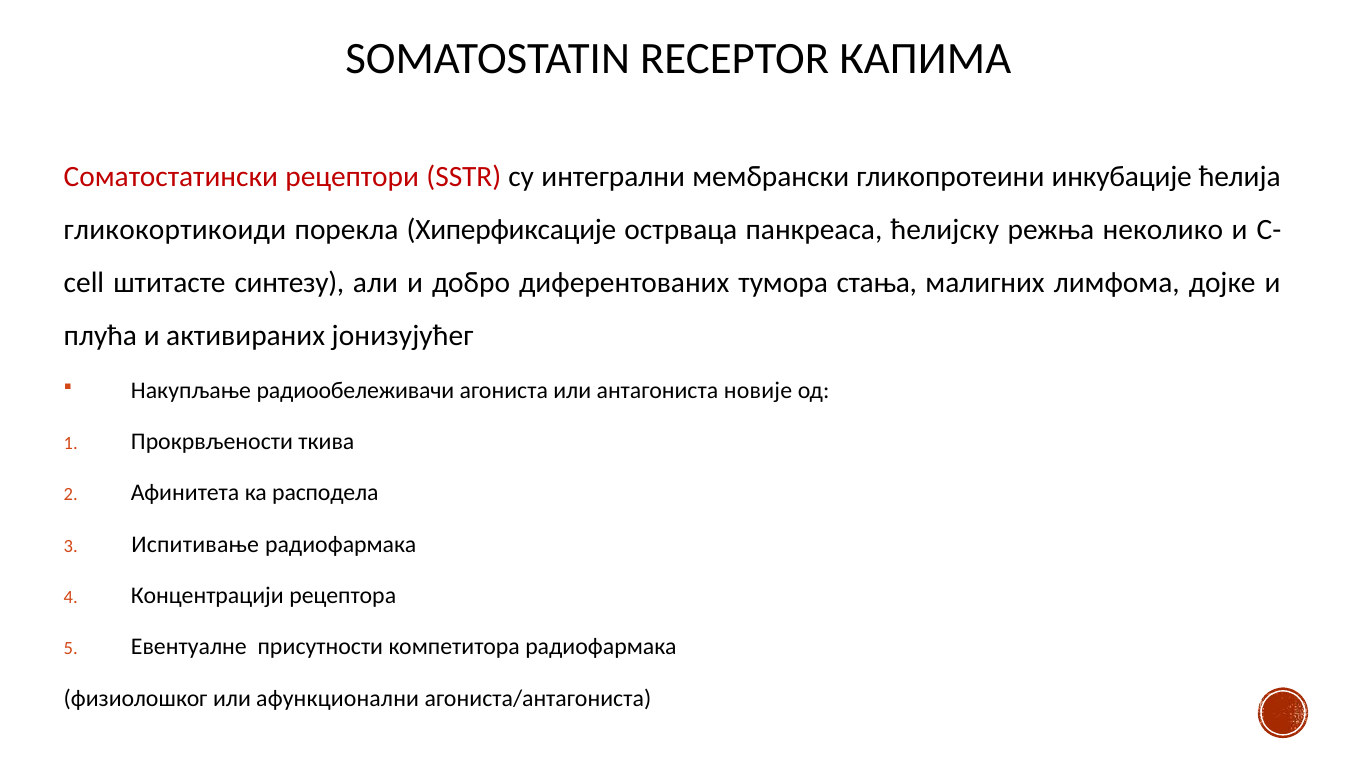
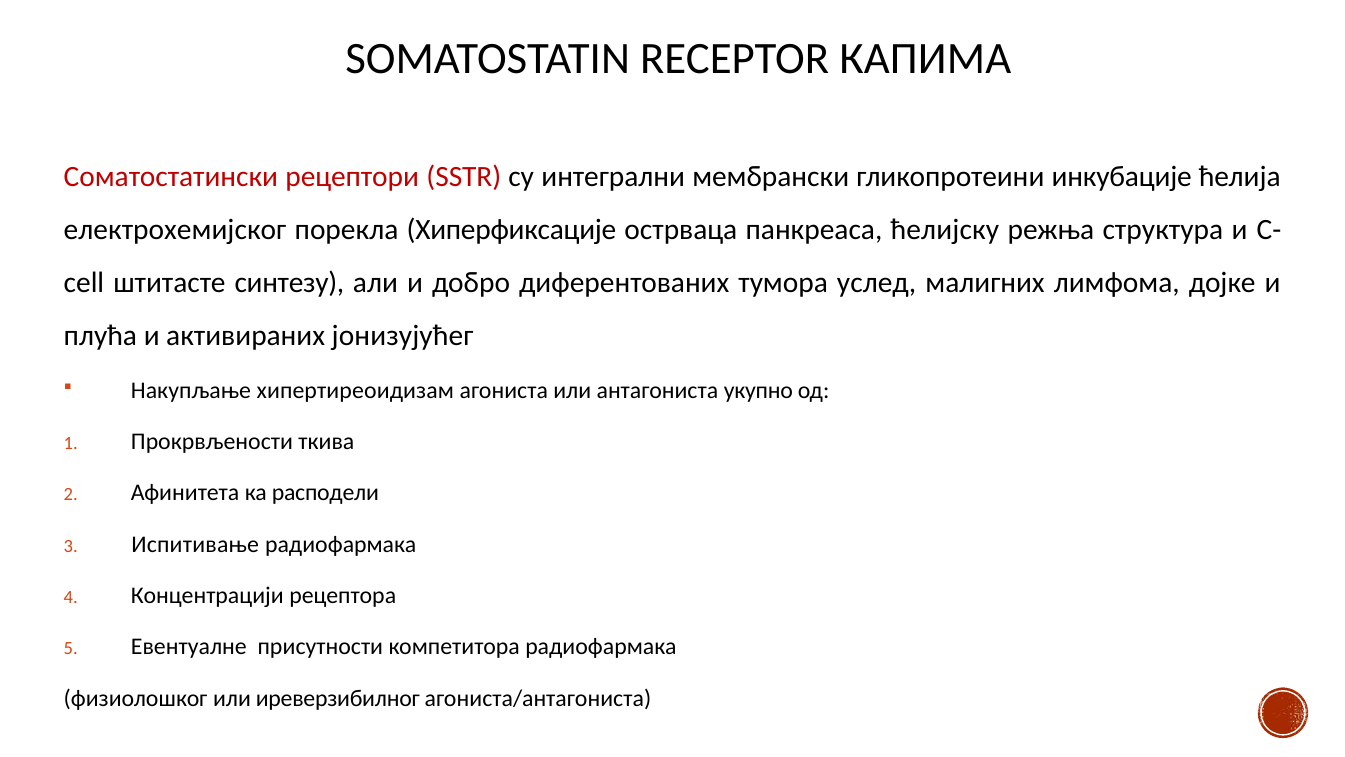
гликокортикоиди: гликокортикоиди -> електрохемијског
неколико: неколико -> структура
стања: стања -> услед
радиообележивачи: радиообележивачи -> хипертиреоидизам
новије: новије -> укупно
расподела: расподела -> расподели
афункционални: афункционални -> иреверзибилног
